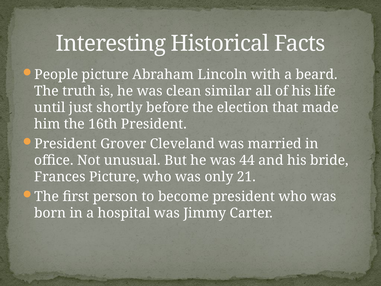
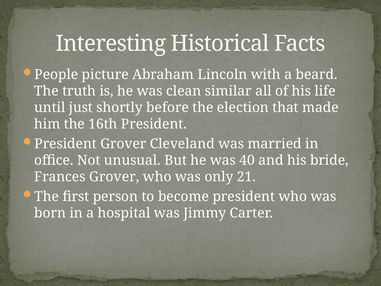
44: 44 -> 40
Frances Picture: Picture -> Grover
